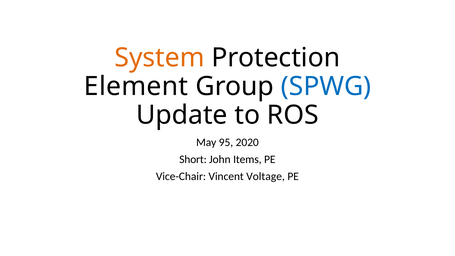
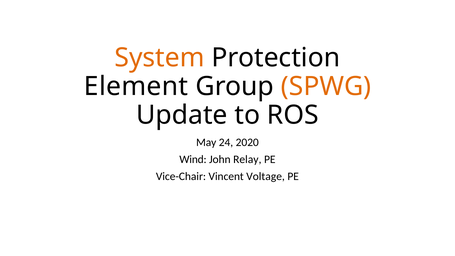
SPWG colour: blue -> orange
95: 95 -> 24
Short: Short -> Wind
Items: Items -> Relay
